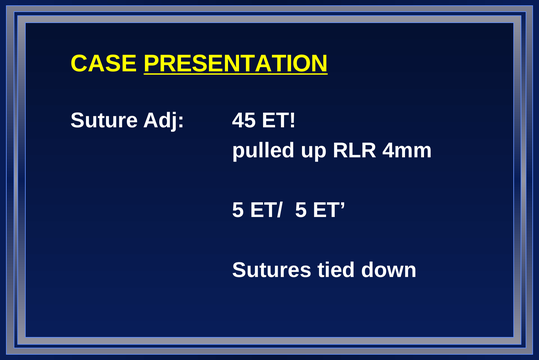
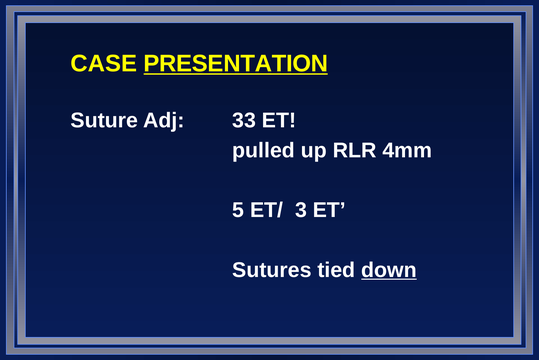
45: 45 -> 33
ET/ 5: 5 -> 3
down underline: none -> present
